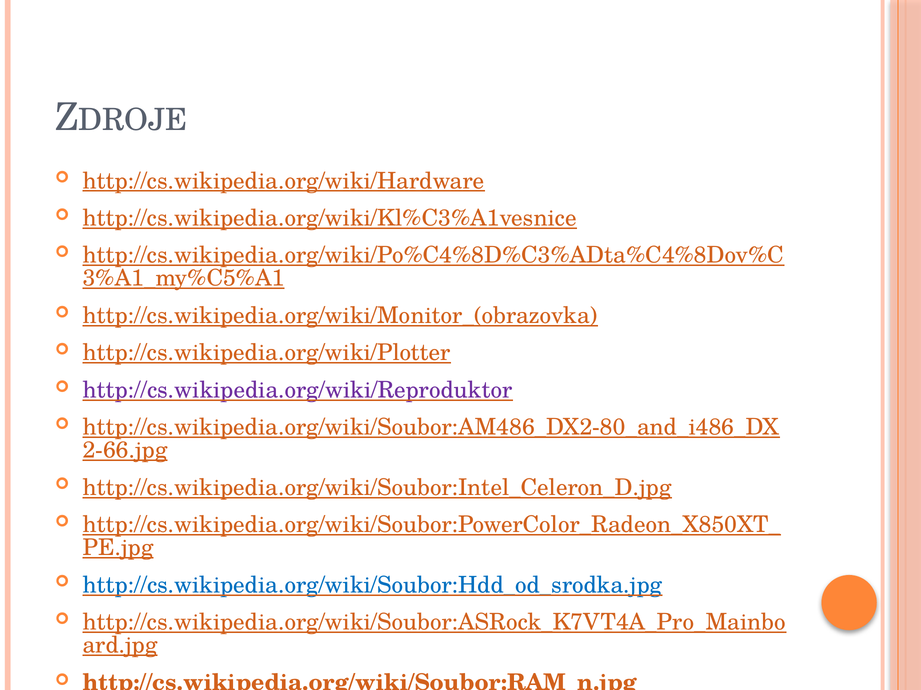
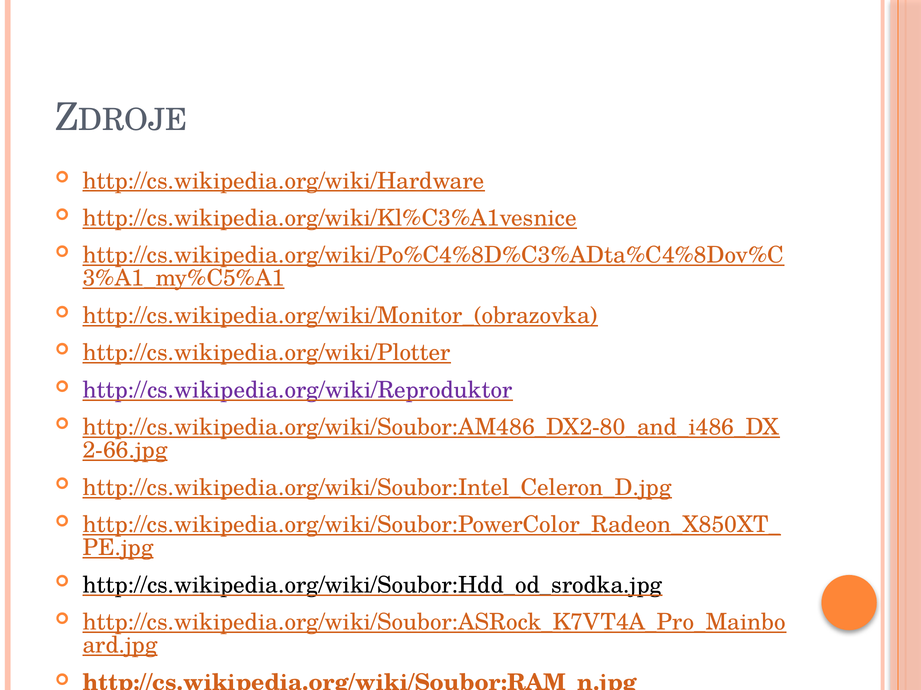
http://cs.wikipedia.org/wiki/Soubor:Hdd_od_srodka.jpg colour: blue -> black
